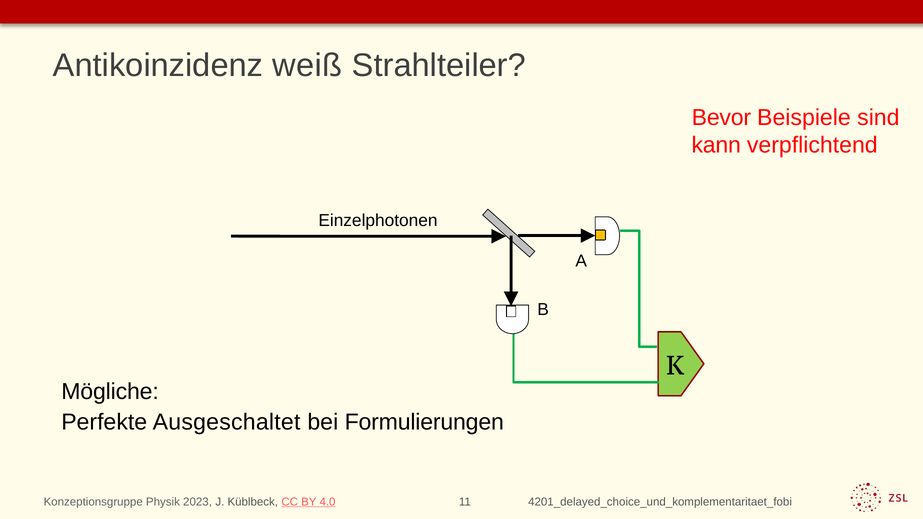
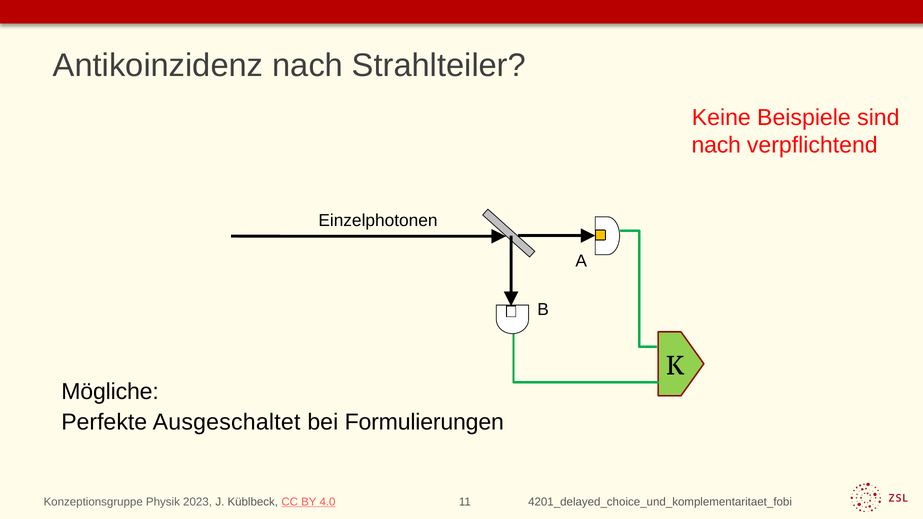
Antikoinzidenz weiß: weiß -> nach
Bevor: Bevor -> Keine
kann at (716, 145): kann -> nach
